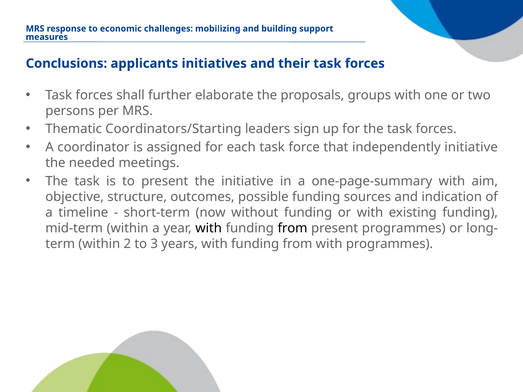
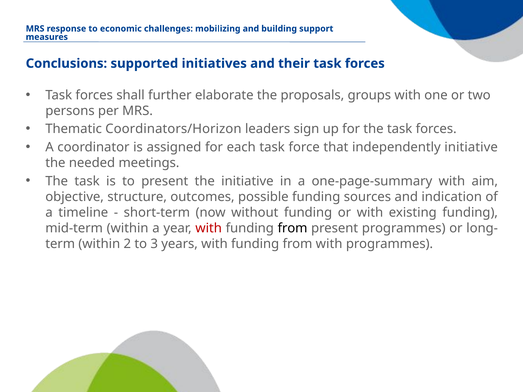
applicants: applicants -> supported
Coordinators/Starting: Coordinators/Starting -> Coordinators/Horizon
with at (209, 228) colour: black -> red
